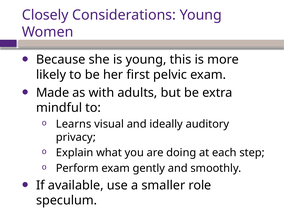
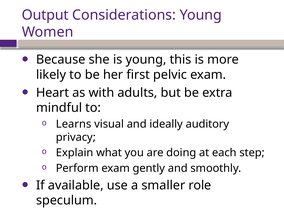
Closely: Closely -> Output
Made: Made -> Heart
